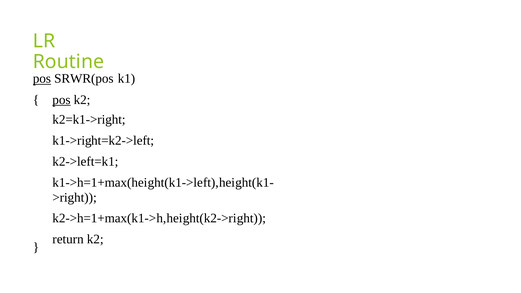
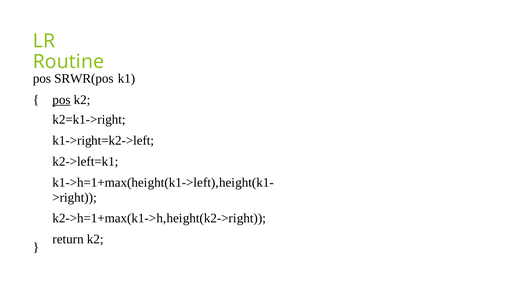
pos at (42, 79) underline: present -> none
